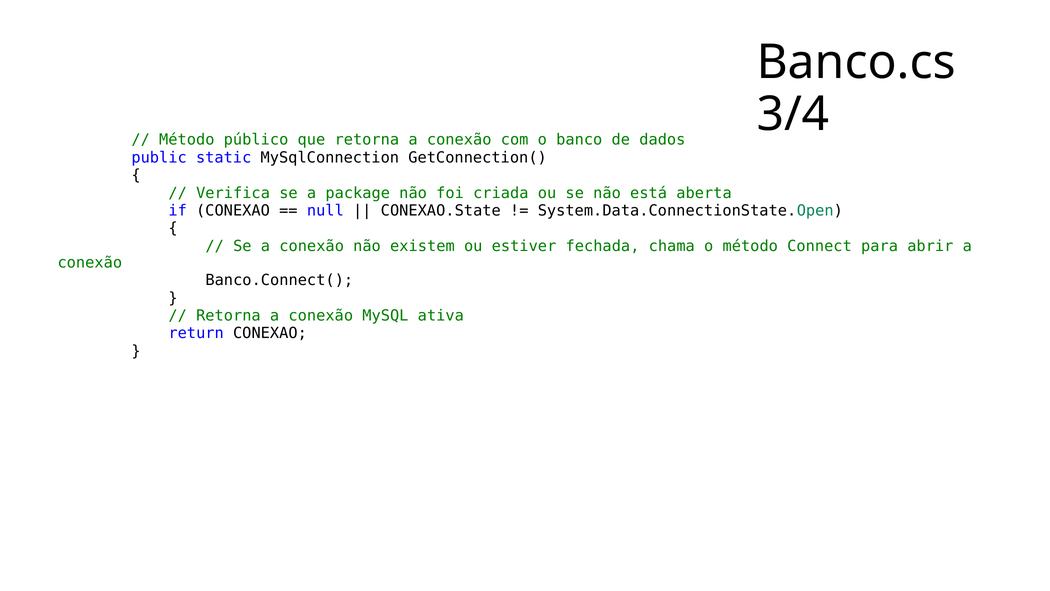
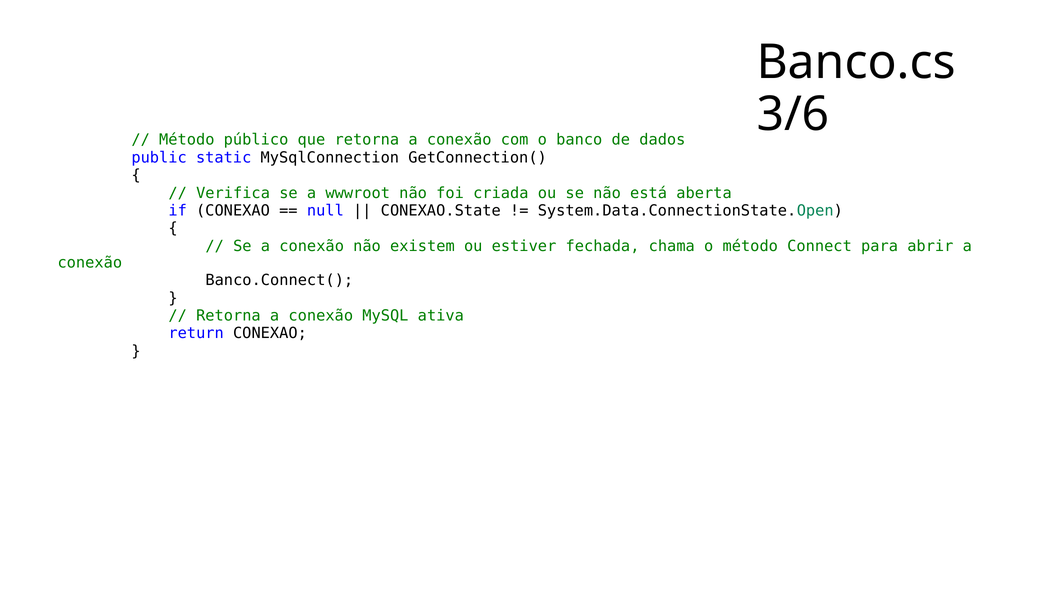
3/4: 3/4 -> 3/6
package: package -> wwwroot
